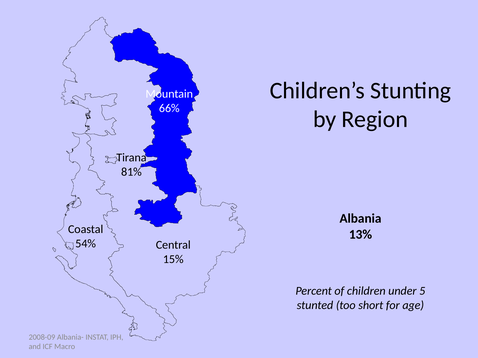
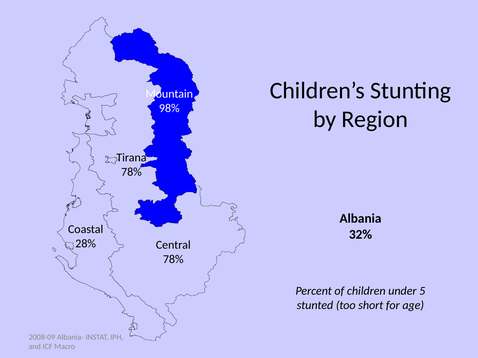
66%: 66% -> 98%
81% at (131, 172): 81% -> 78%
13%: 13% -> 32%
54%: 54% -> 28%
15% at (173, 260): 15% -> 78%
